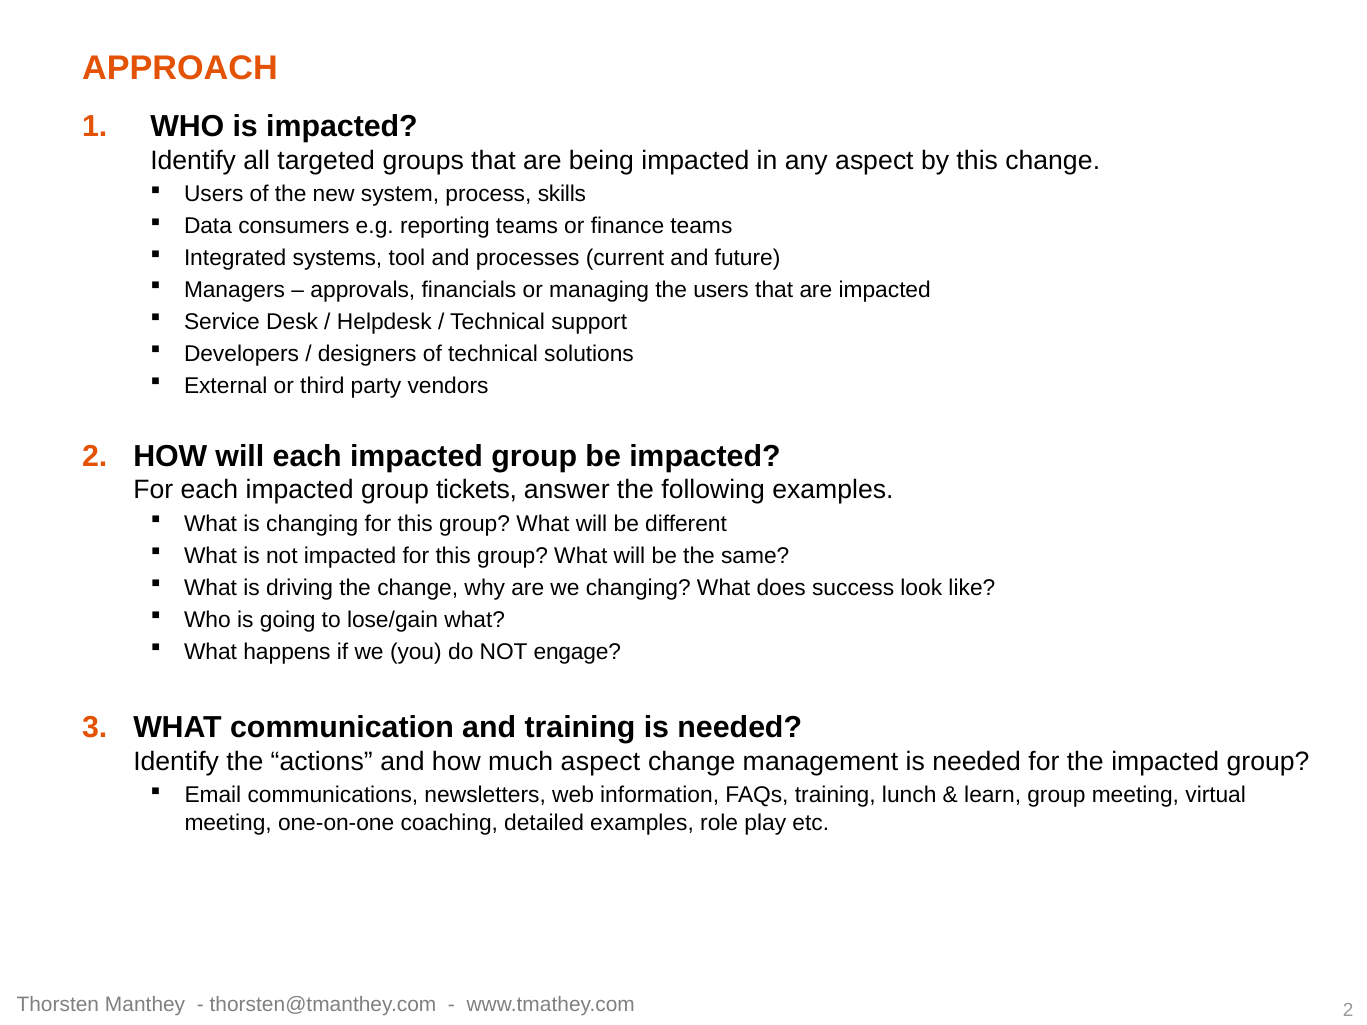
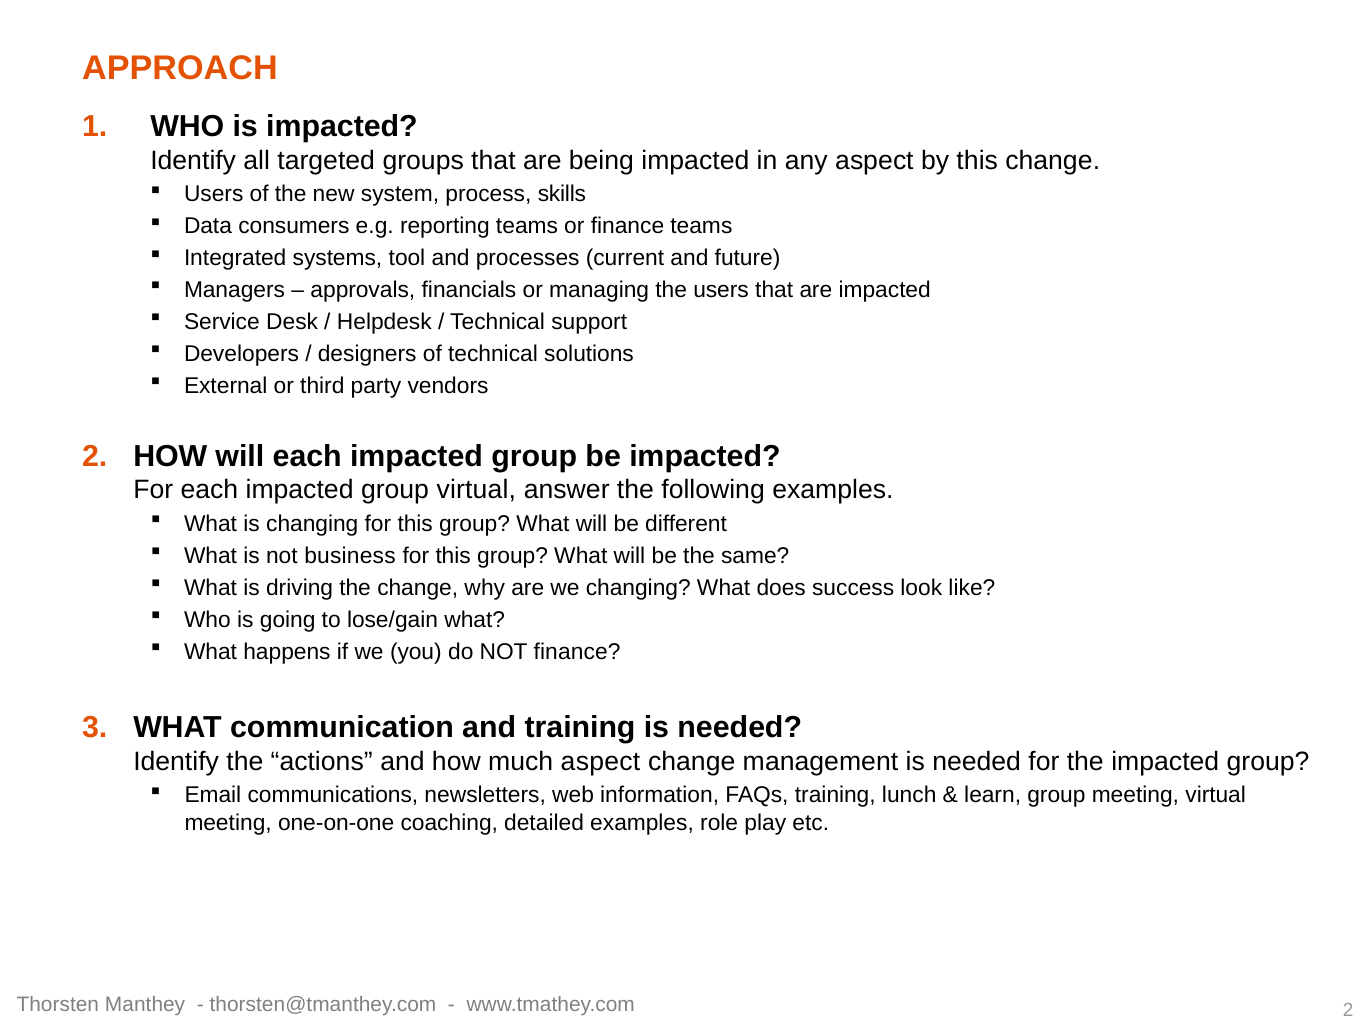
group tickets: tickets -> virtual
not impacted: impacted -> business
NOT engage: engage -> finance
